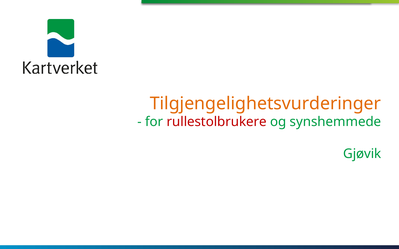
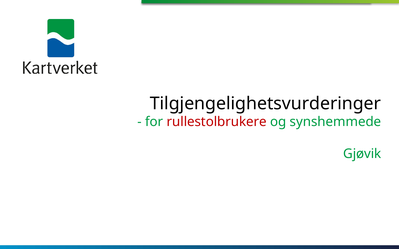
Tilgjengelighetsvurderinger colour: orange -> black
